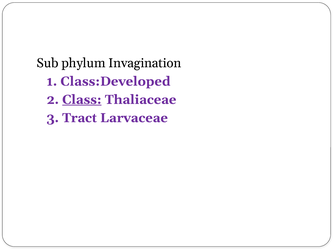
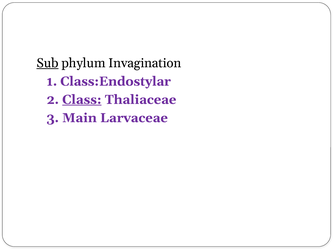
Sub underline: none -> present
Class:Developed: Class:Developed -> Class:Endostylar
Tract: Tract -> Main
